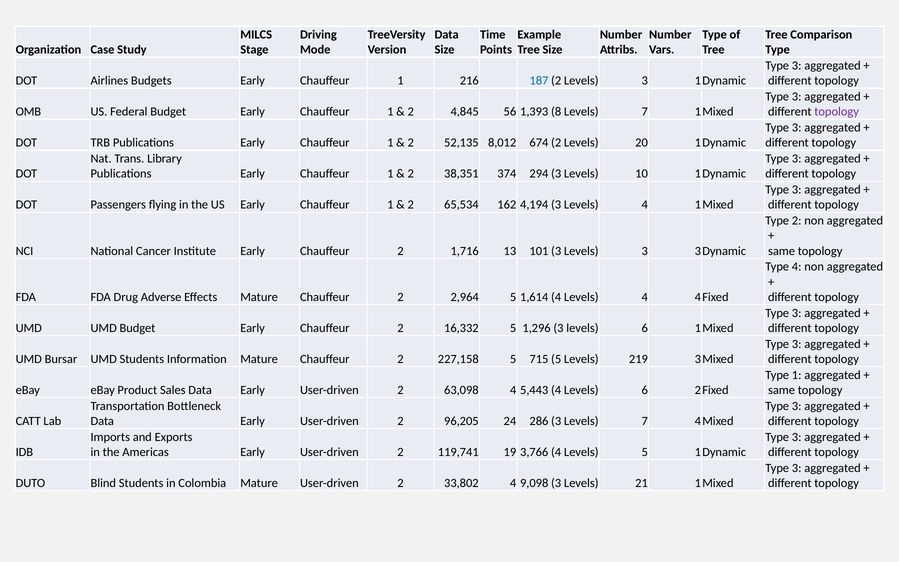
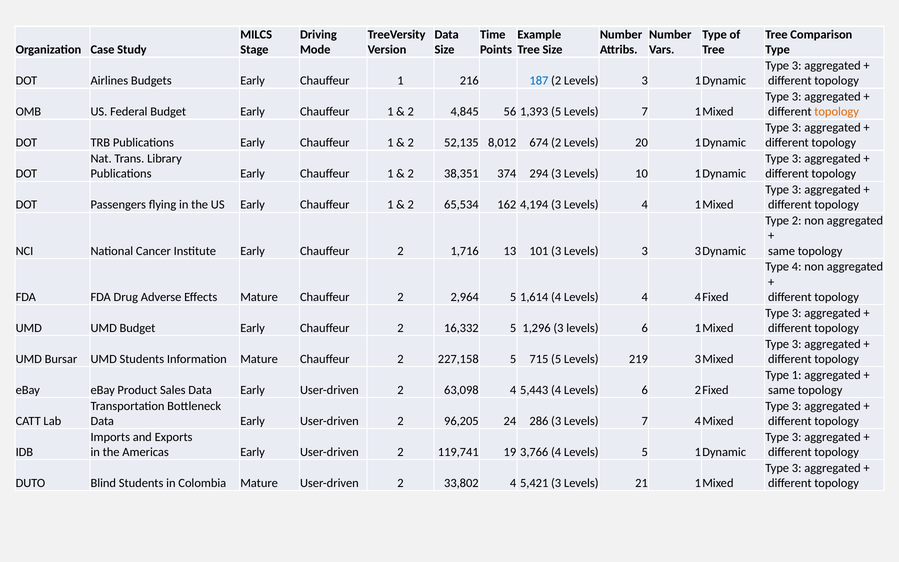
1,393 8: 8 -> 5
topology at (837, 112) colour: purple -> orange
9,098: 9,098 -> 5,421
